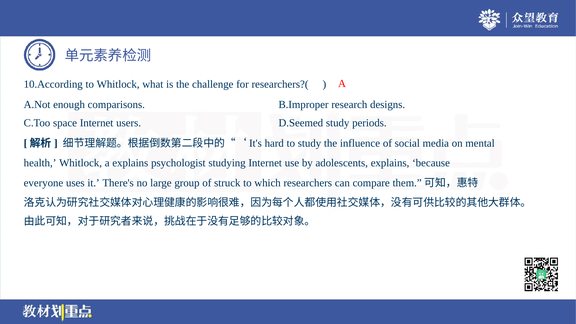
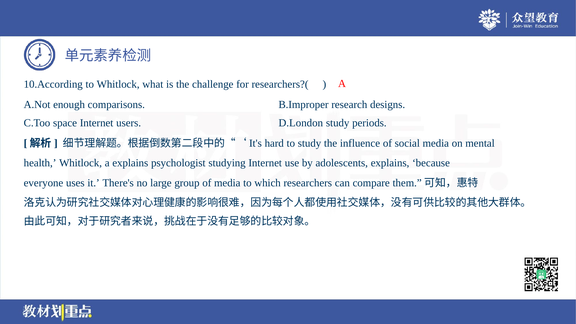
D.Seemed: D.Seemed -> D.London
of struck: struck -> media
